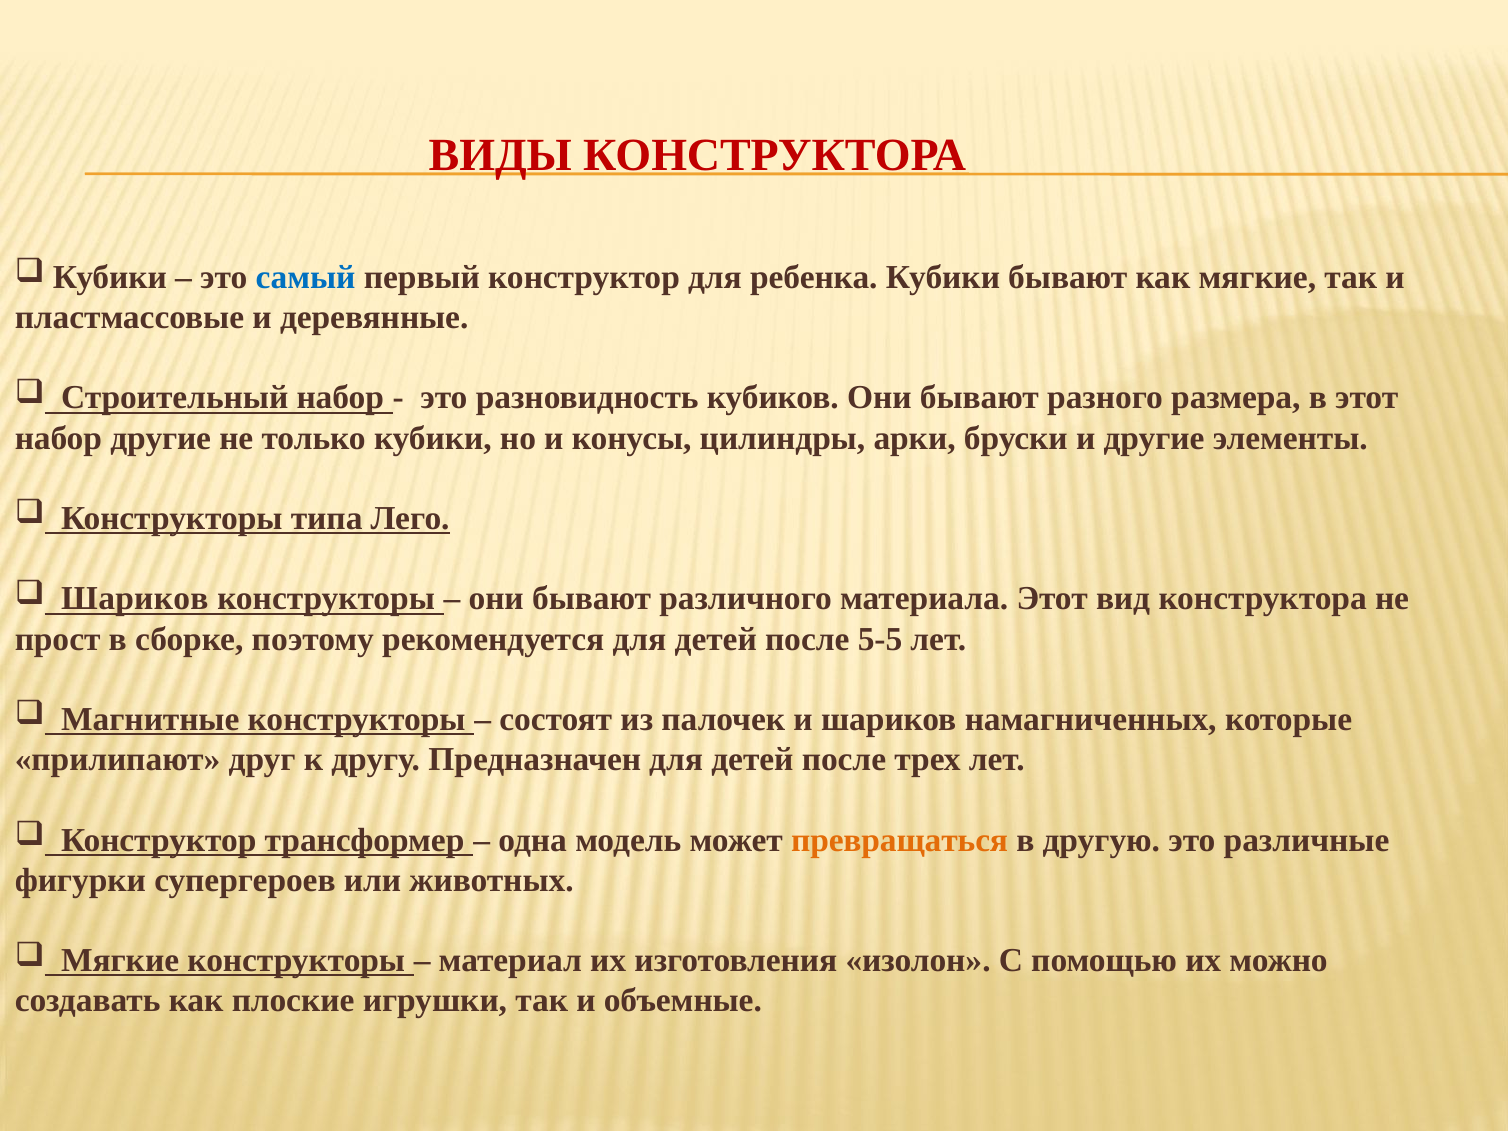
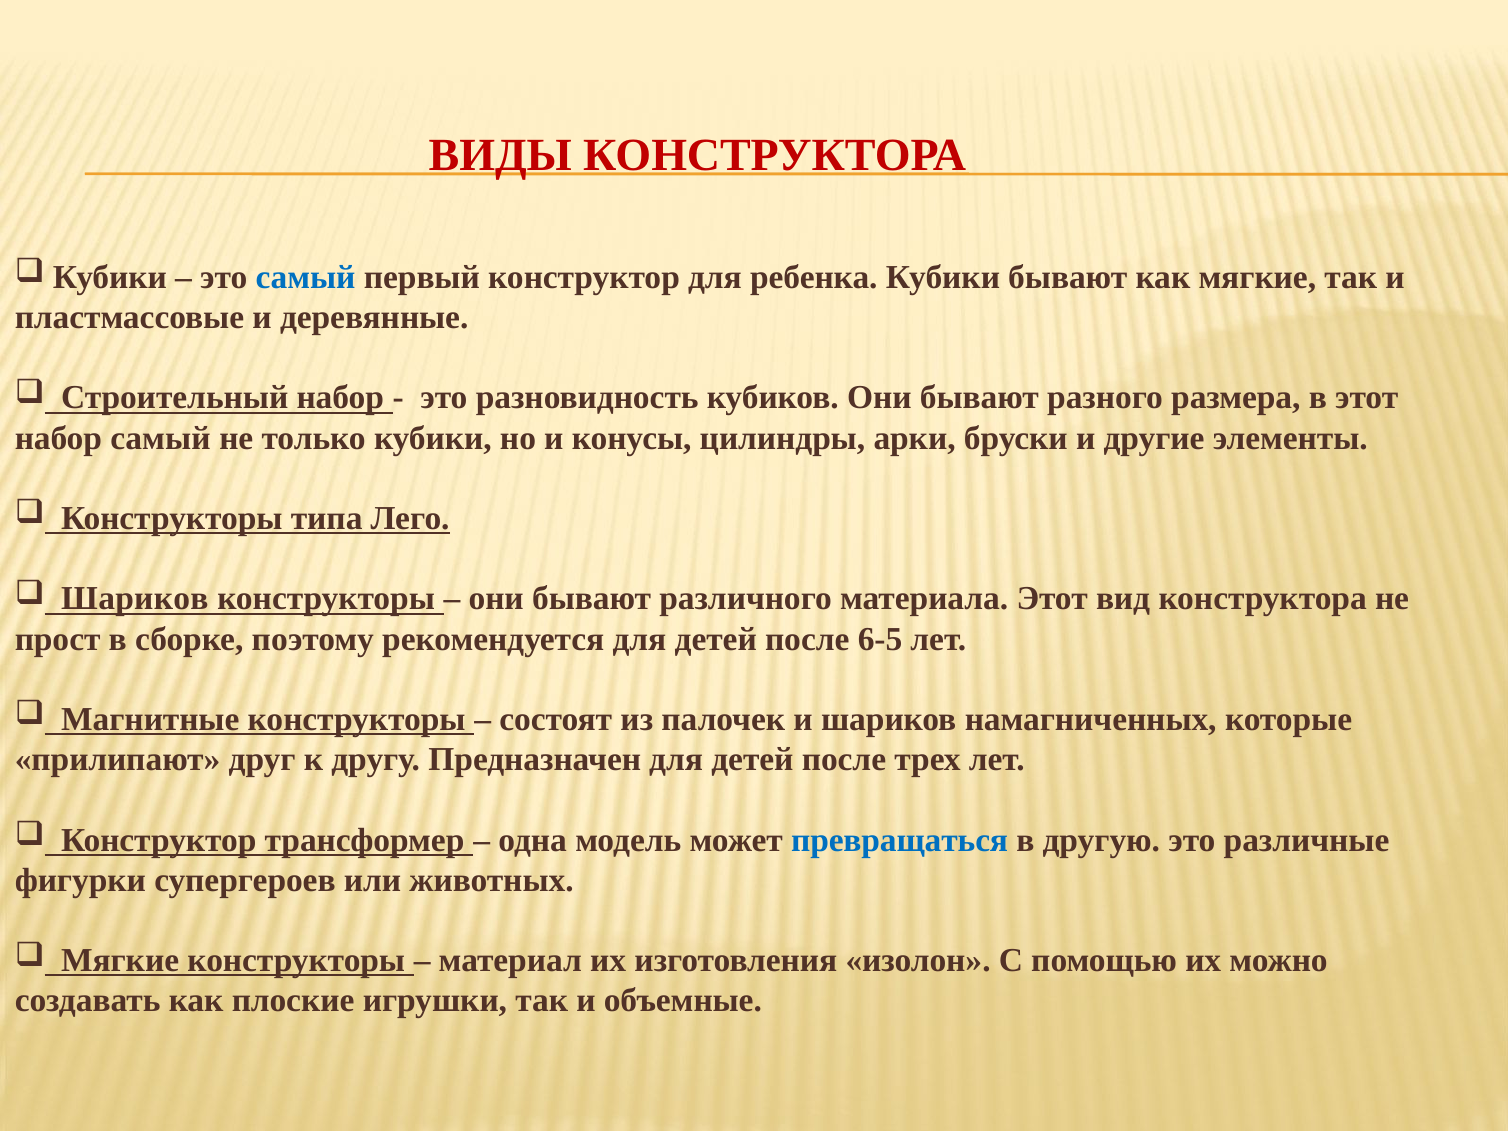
набор другие: другие -> самый
5-5: 5-5 -> 6-5
превращаться colour: orange -> blue
